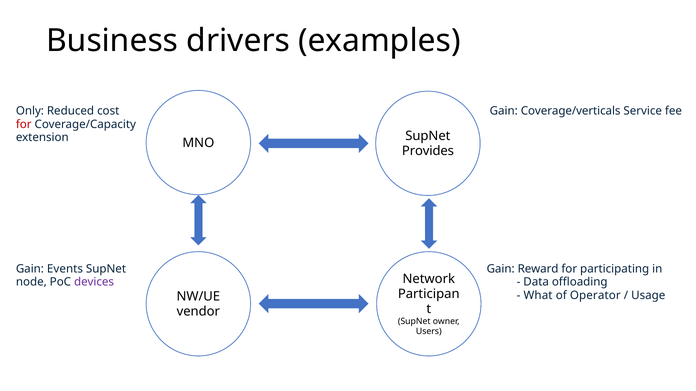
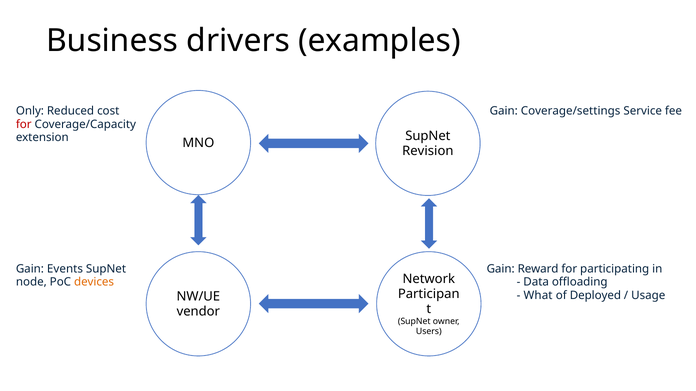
Coverage/verticals: Coverage/verticals -> Coverage/settings
Provides: Provides -> Revision
devices colour: purple -> orange
Operator: Operator -> Deployed
